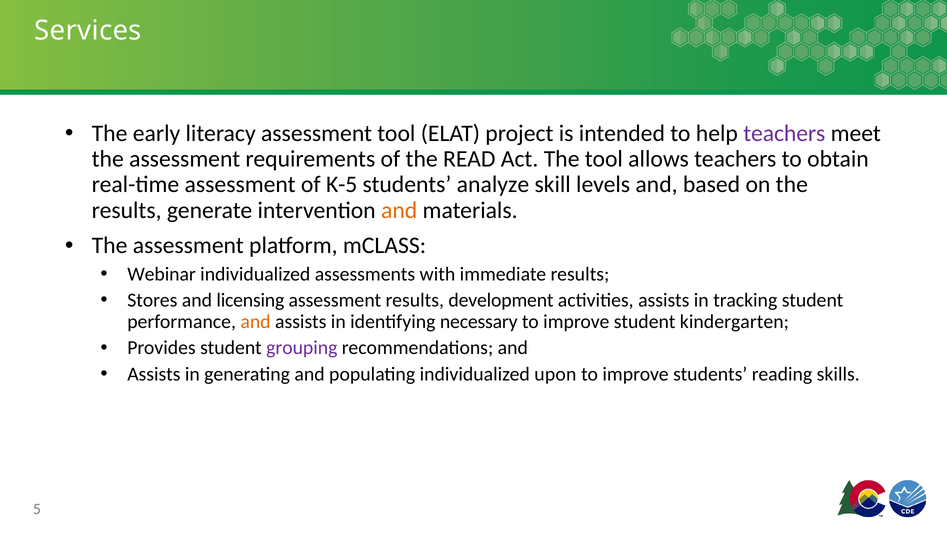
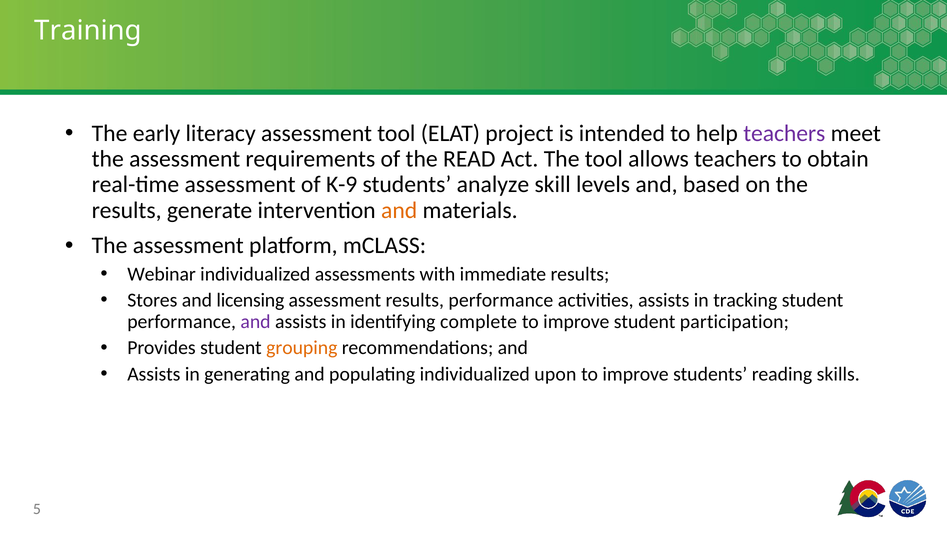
Services: Services -> Training
K-5: K-5 -> K-9
results development: development -> performance
and at (256, 321) colour: orange -> purple
necessary: necessary -> complete
kindergarten: kindergarten -> participation
grouping colour: purple -> orange
